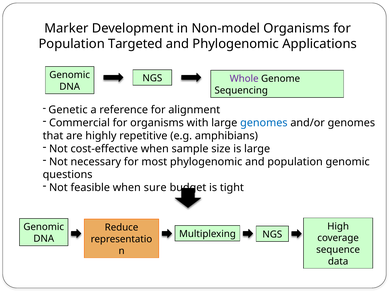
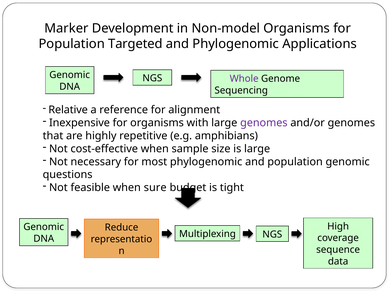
Genetic: Genetic -> Relative
Commercial: Commercial -> Inexpensive
genomes at (264, 123) colour: blue -> purple
